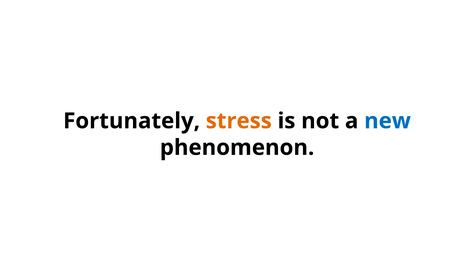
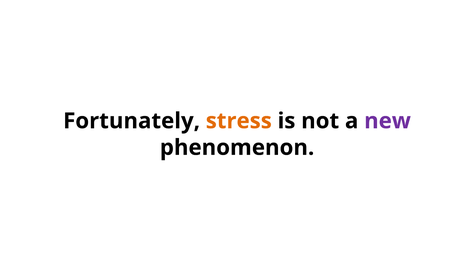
new colour: blue -> purple
